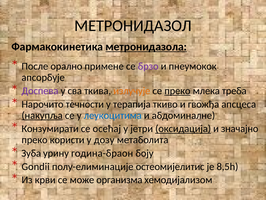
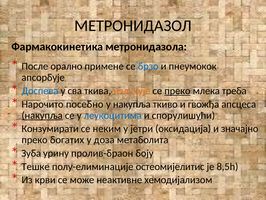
метронидазола underline: present -> none
брзо colour: purple -> blue
Доспева colour: purple -> blue
течности: течности -> посебно
у терапија: терапија -> накупља
абдоминалне: абдоминалне -> спорулишући
осећај: осећај -> неким
оксидација underline: present -> none
користи: користи -> богатих
дозу: дозу -> доза
година-браон: година-браон -> пролив-браон
Gondii: Gondii -> Тешке
организма: организма -> неактивне
